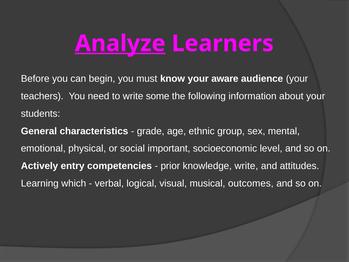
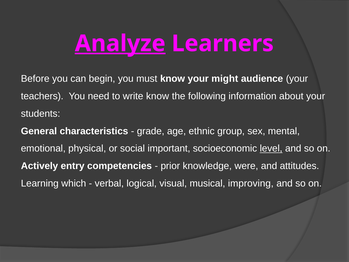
aware: aware -> might
write some: some -> know
level underline: none -> present
knowledge write: write -> were
outcomes: outcomes -> improving
